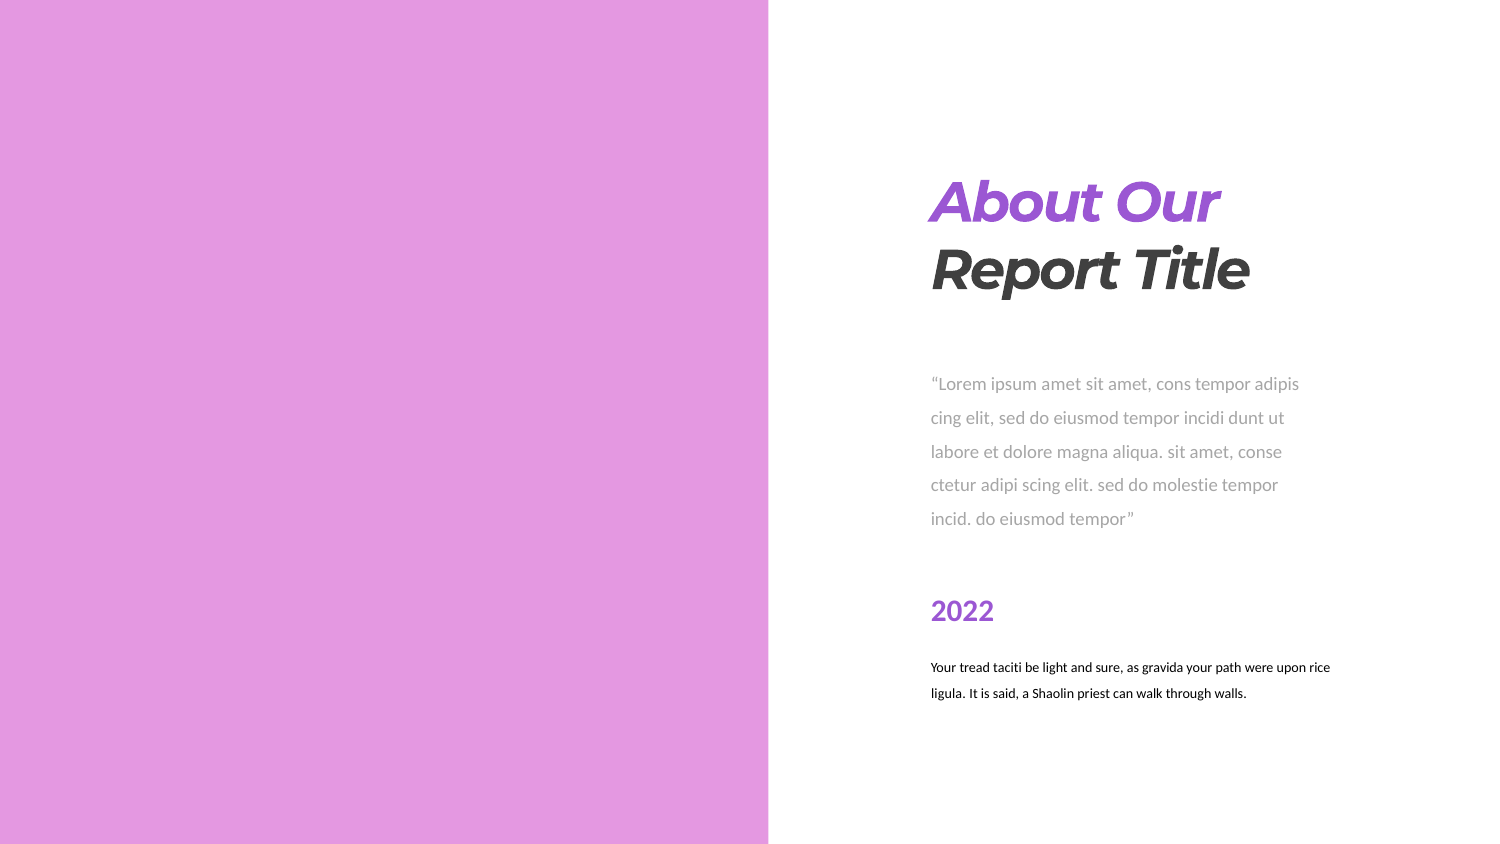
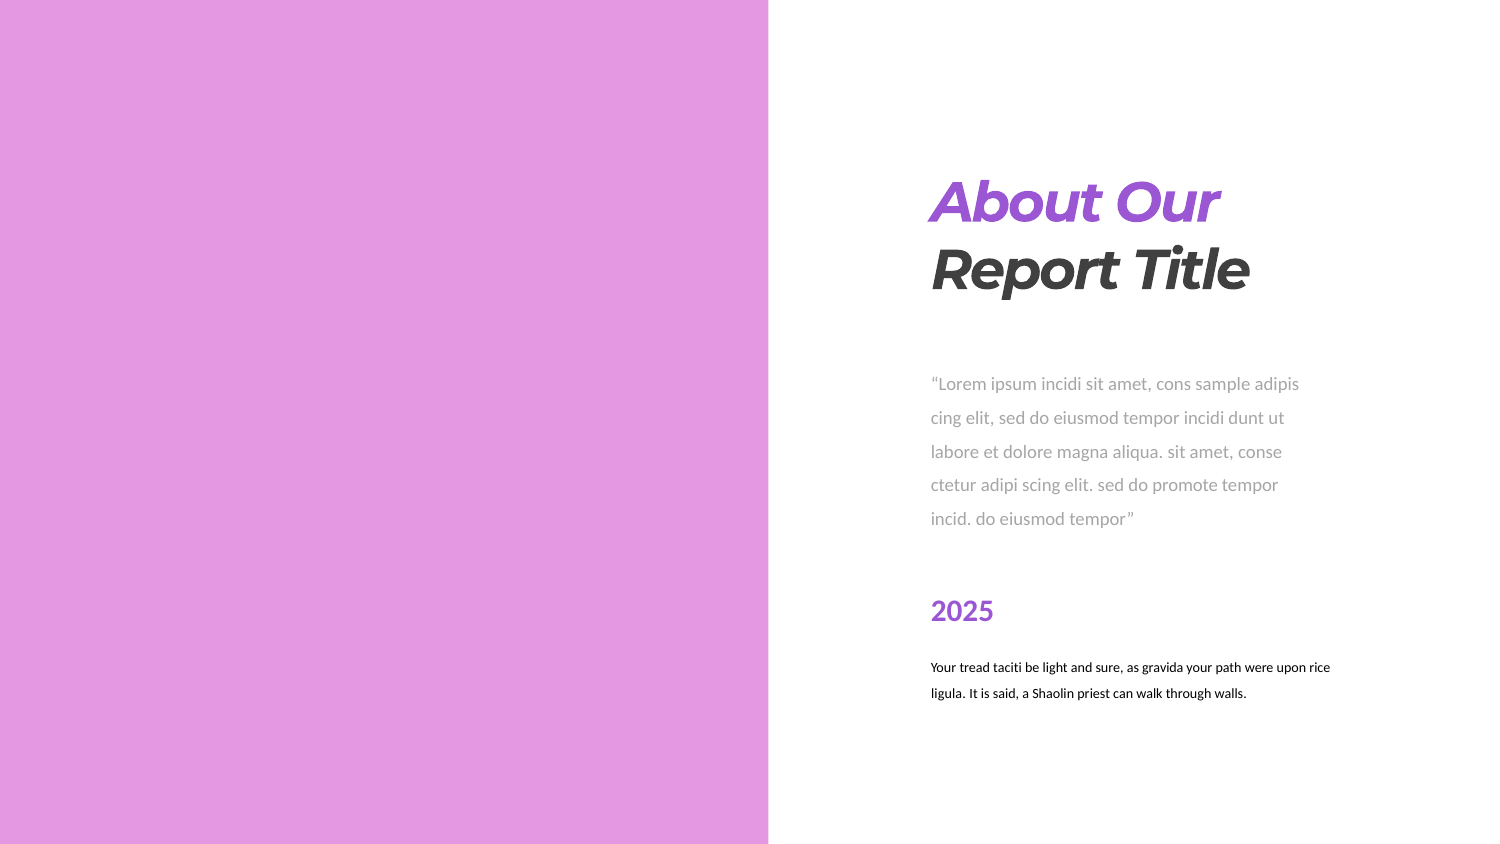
ipsum amet: amet -> incidi
cons tempor: tempor -> sample
molestie: molestie -> promote
2022: 2022 -> 2025
